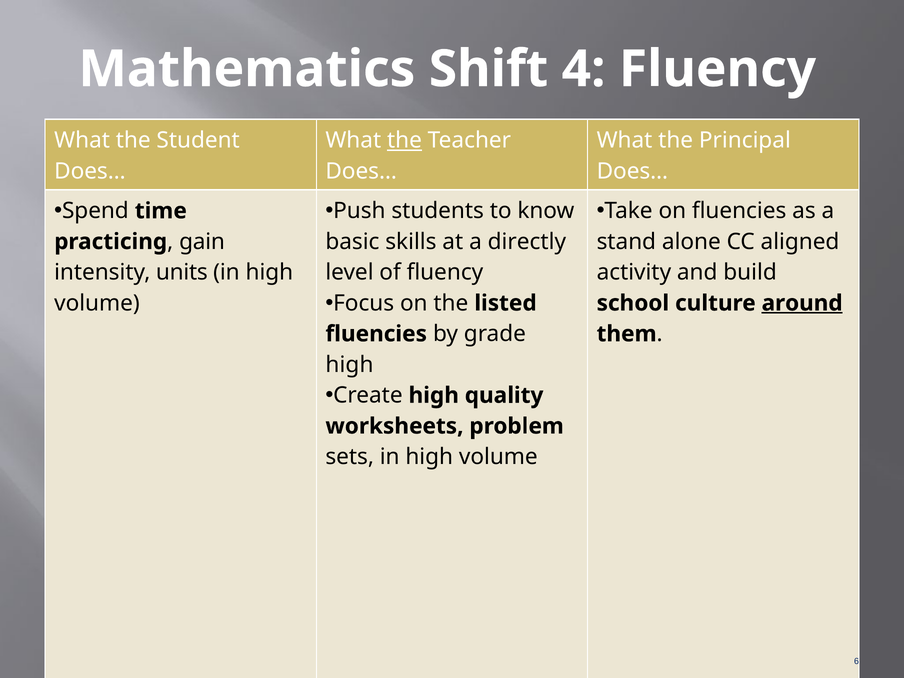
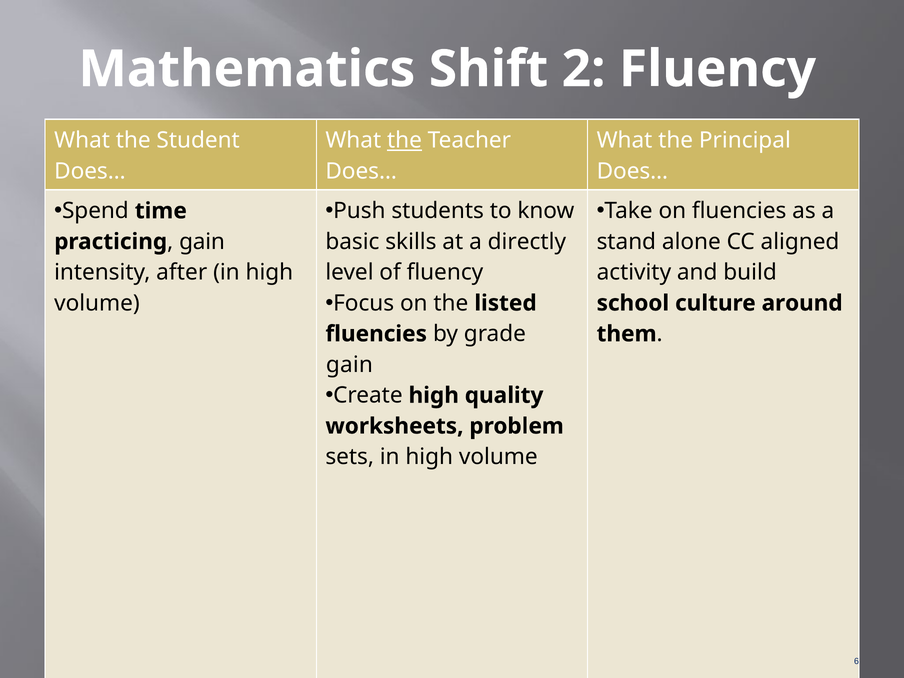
4: 4 -> 2
units: units -> after
around underline: present -> none
high at (349, 365): high -> gain
